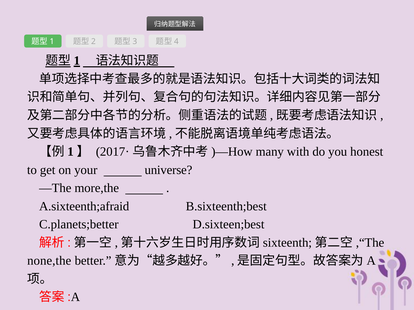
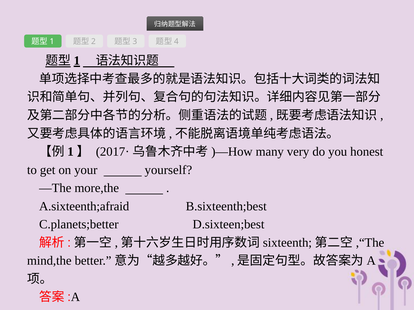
with: with -> very
universe: universe -> yourself
none,the: none,the -> mind,the
